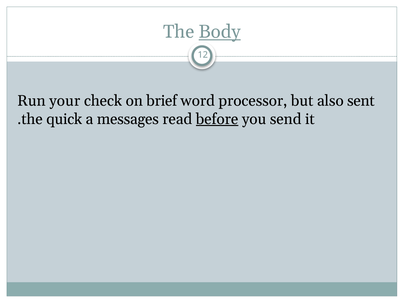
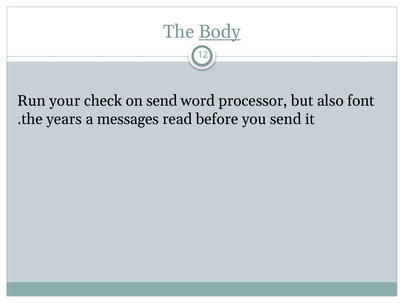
on brief: brief -> send
sent: sent -> font
quick: quick -> years
before underline: present -> none
